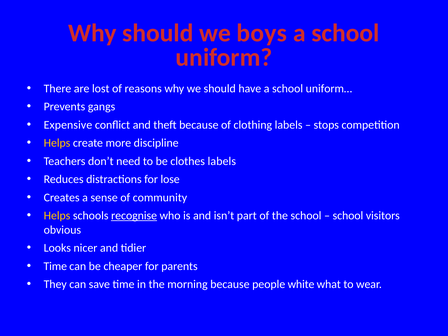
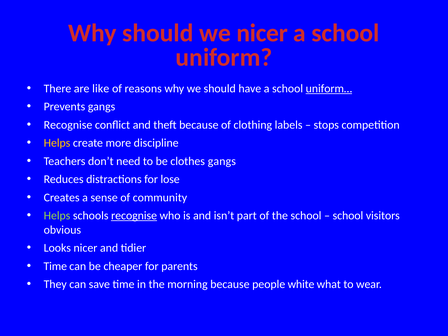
we boys: boys -> nicer
lost: lost -> like
uniform… underline: none -> present
Expensive at (68, 125): Expensive -> Recognise
clothes labels: labels -> gangs
Helps at (57, 216) colour: yellow -> light green
